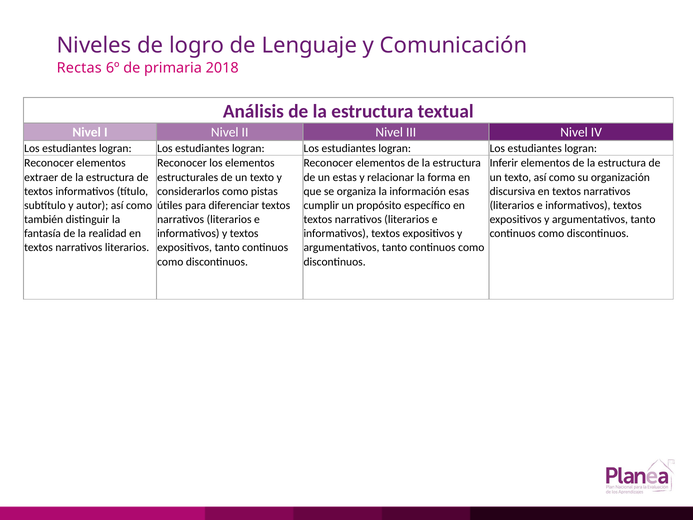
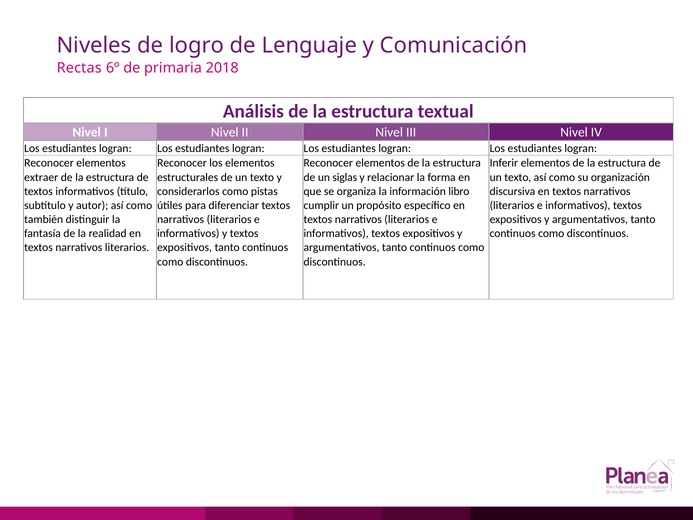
estas: estas -> siglas
esas: esas -> libro
